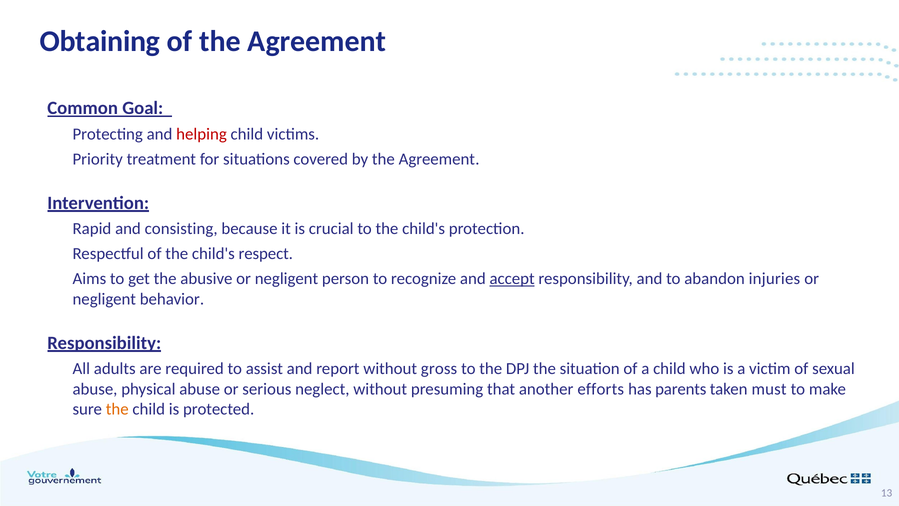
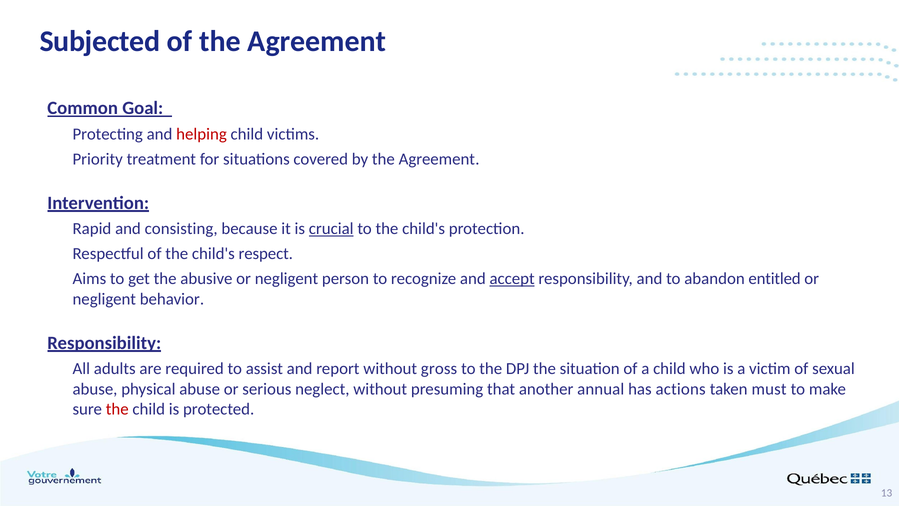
Obtaining: Obtaining -> Subjected
crucial underline: none -> present
injuries: injuries -> entitled
efforts: efforts -> annual
parents: parents -> actions
the at (117, 409) colour: orange -> red
